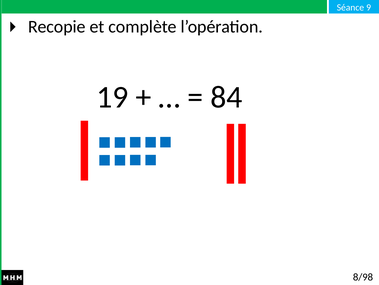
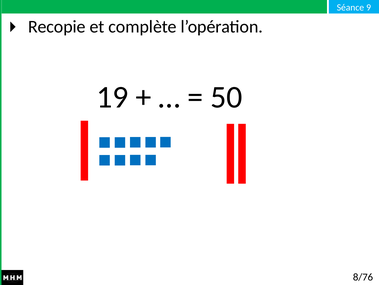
84: 84 -> 50
8/98: 8/98 -> 8/76
